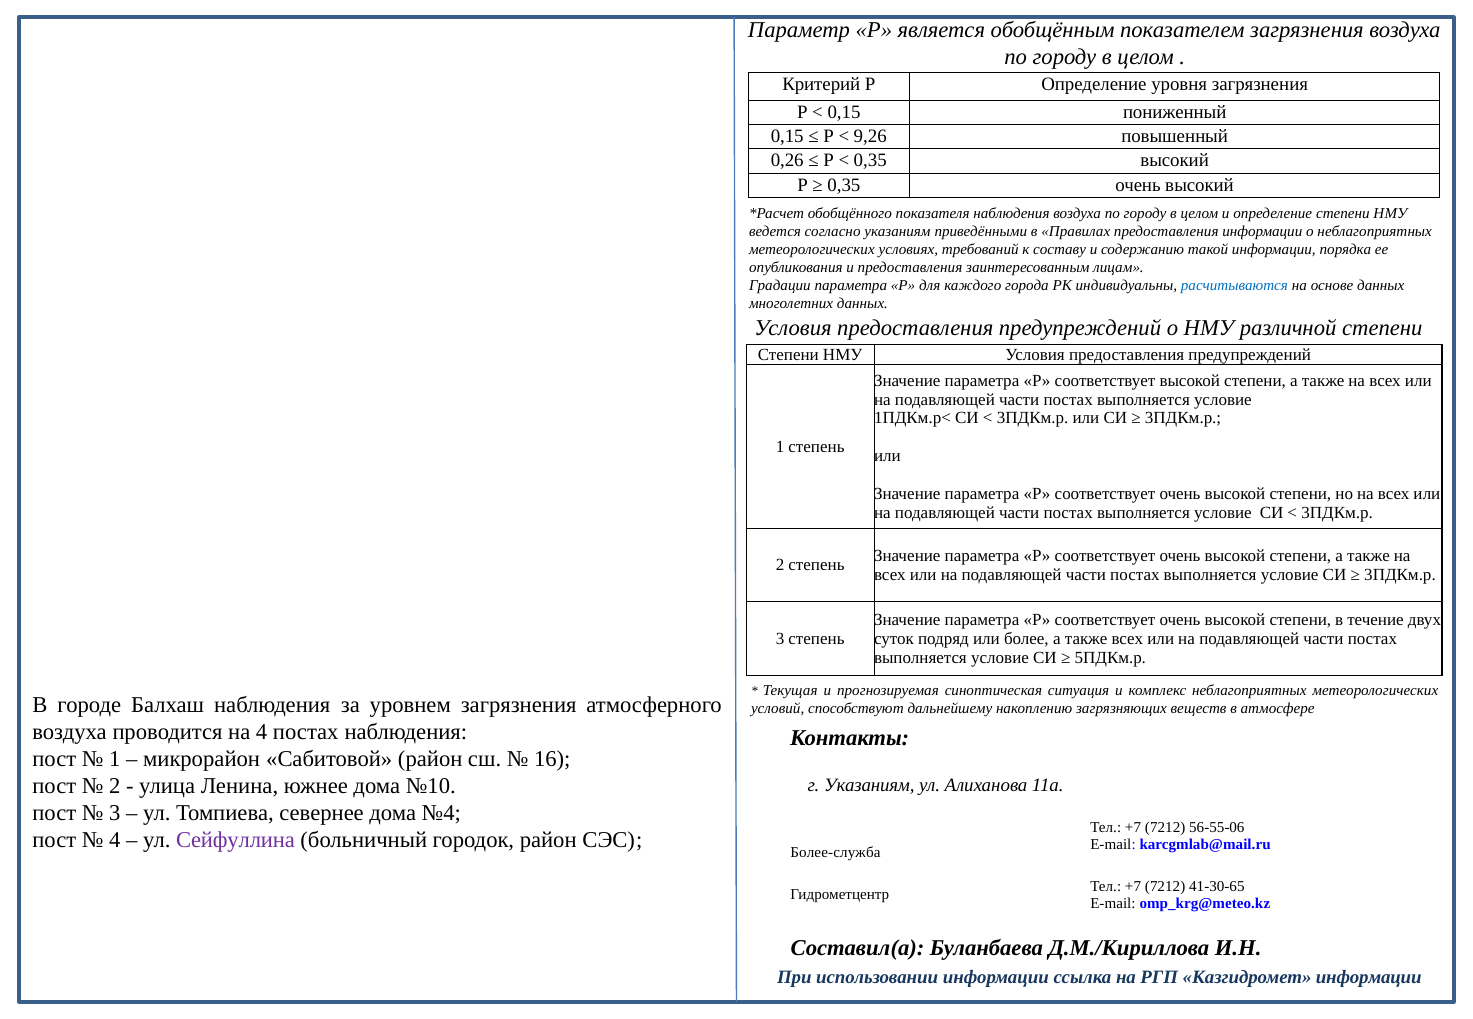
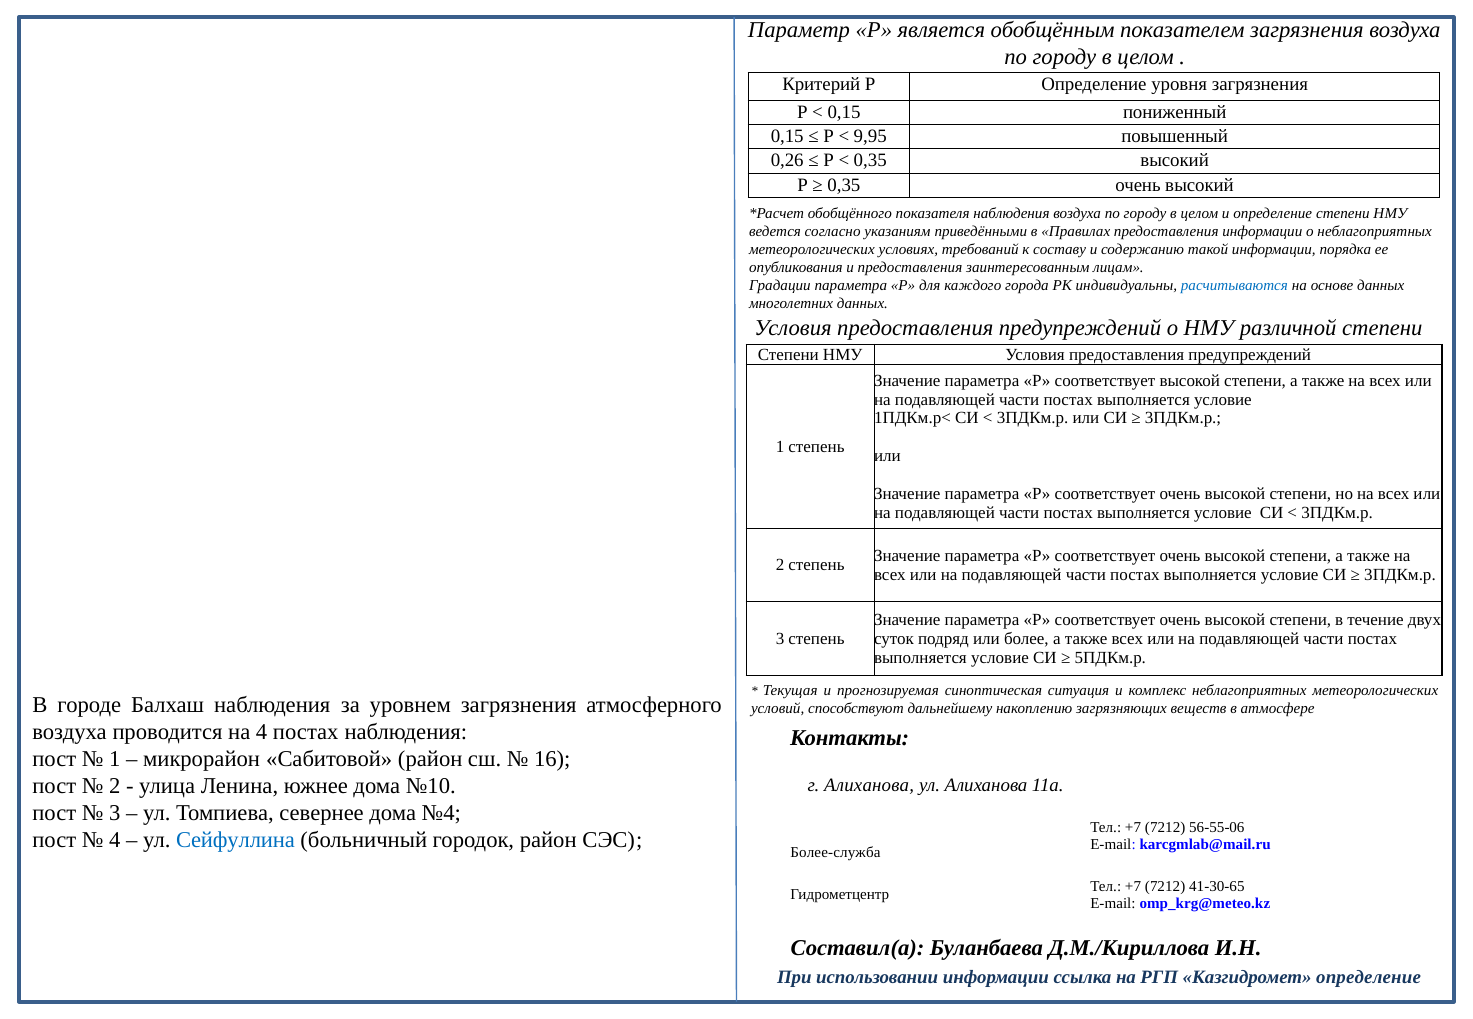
9,26: 9,26 -> 9,95
г Указаниям: Указаниям -> Алиханова
Сейфуллина colour: purple -> blue
Казгидромет информации: информации -> определение
